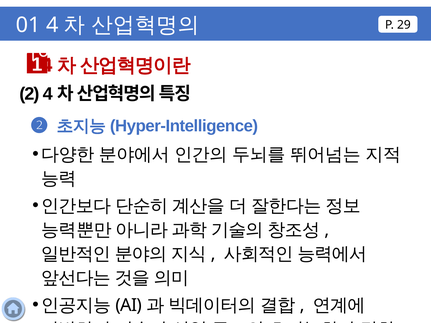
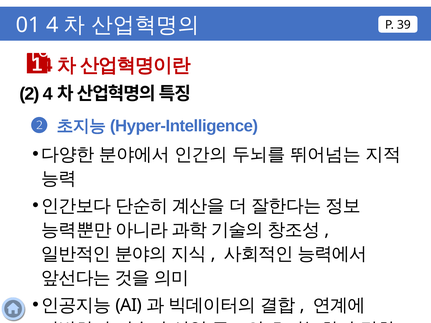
29: 29 -> 39
